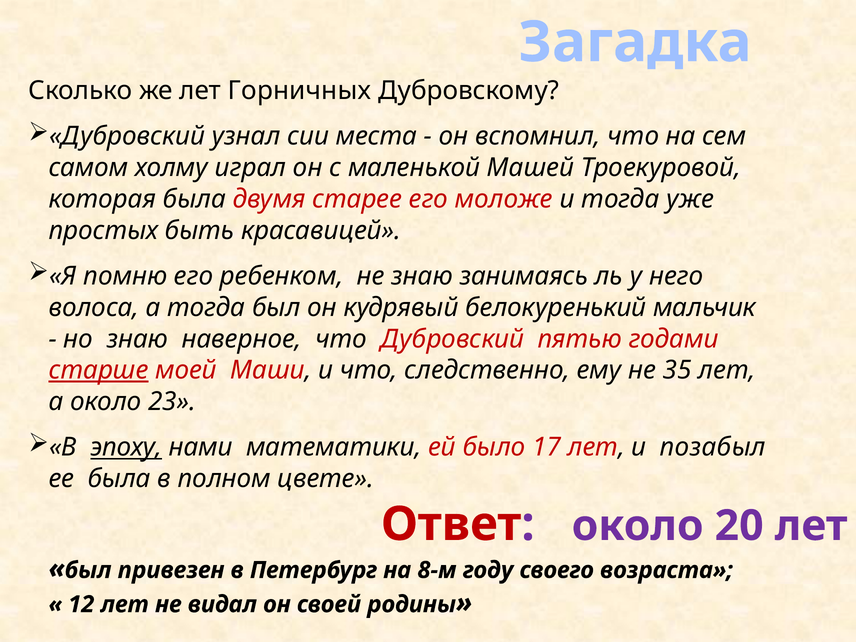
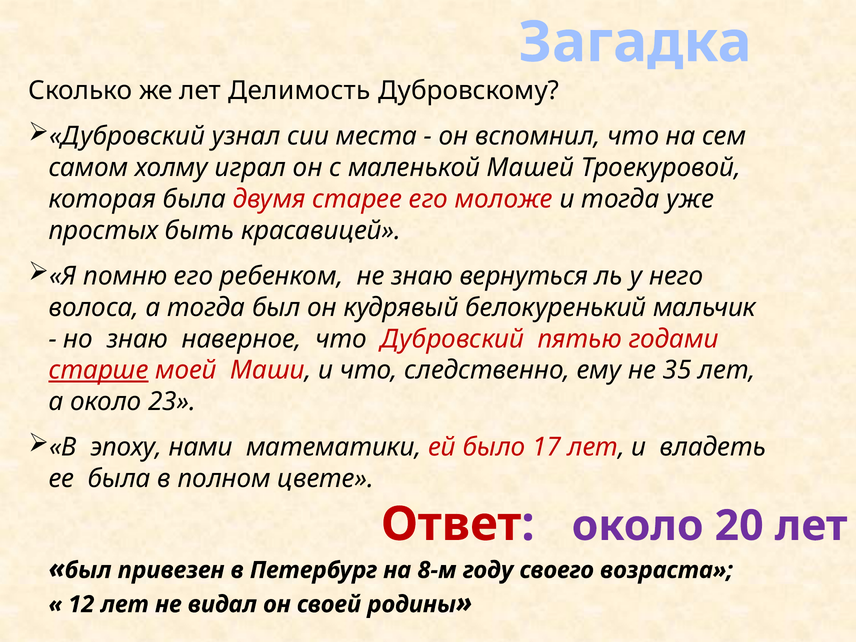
Горничных: Горничных -> Делимость
занимаясь: занимаясь -> вернуться
эпоху underline: present -> none
позабыл: позабыл -> владеть
